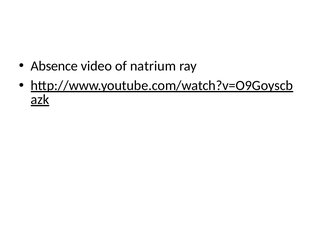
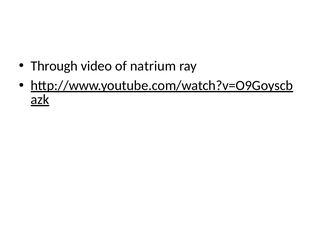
Absence: Absence -> Through
